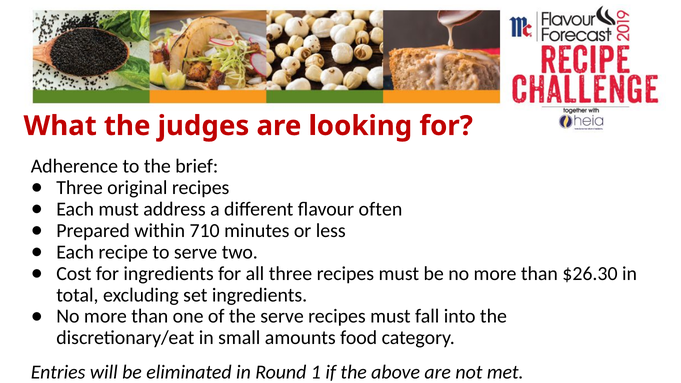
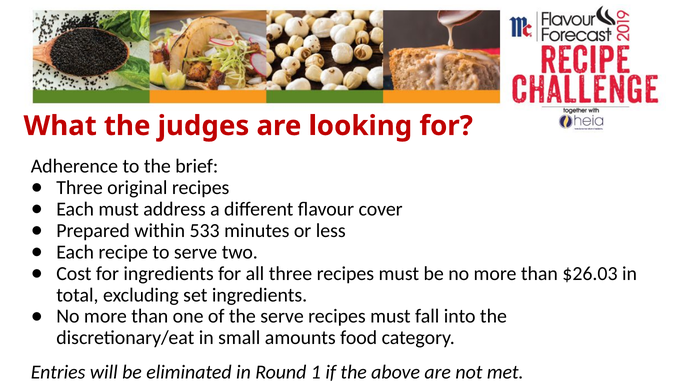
often: often -> cover
710: 710 -> 533
$26.30: $26.30 -> $26.03
